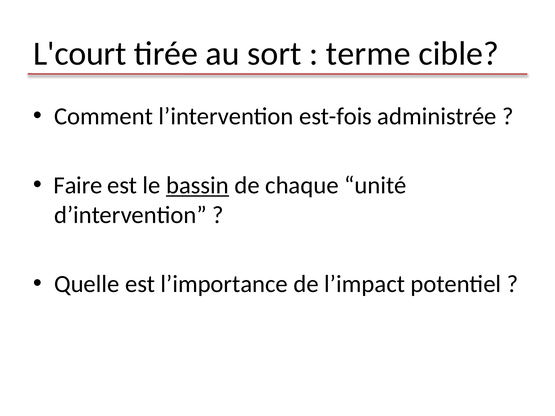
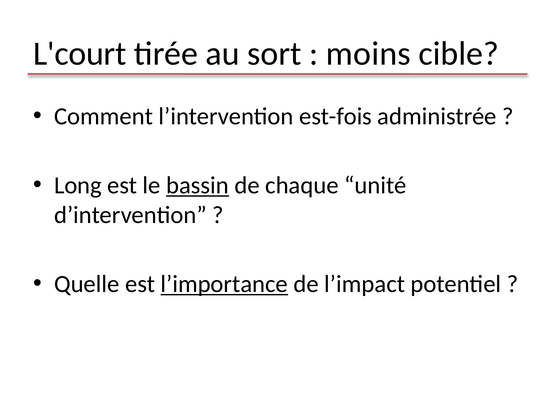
terme: terme -> moins
Faire: Faire -> Long
l’importance underline: none -> present
